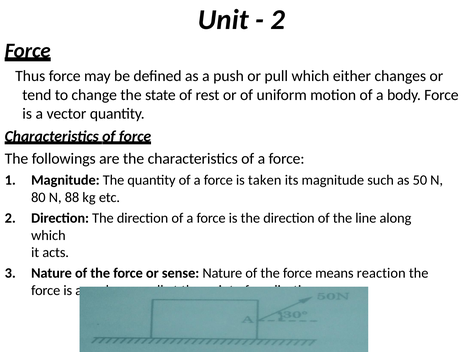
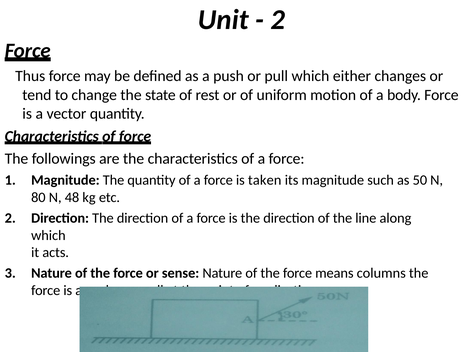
88: 88 -> 48
reaction: reaction -> columns
